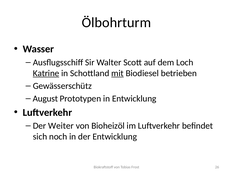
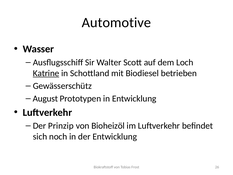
Ölbohrturm: Ölbohrturm -> Automotive
mit underline: present -> none
Weiter: Weiter -> Prinzip
